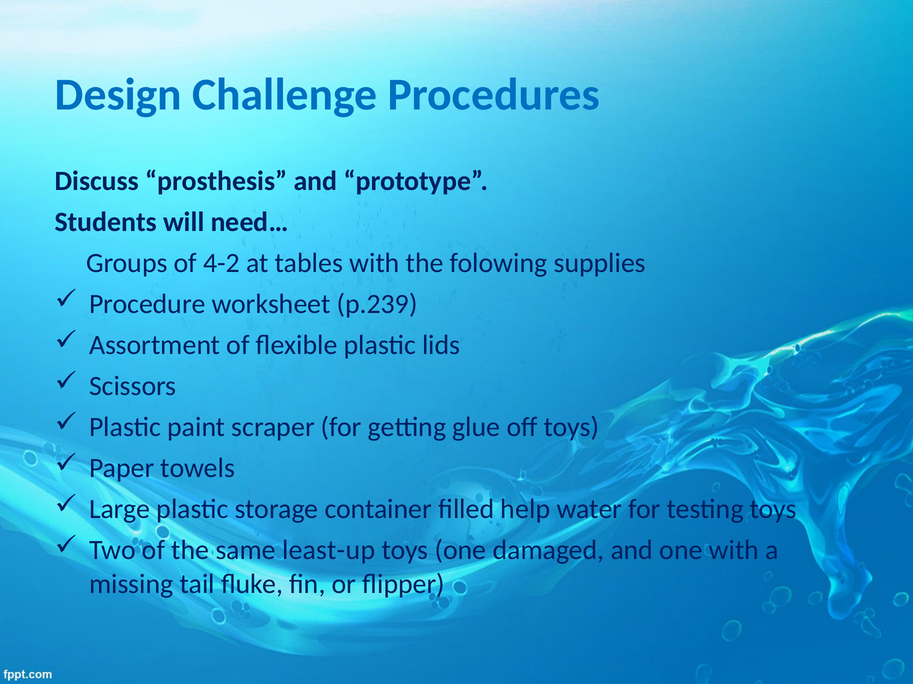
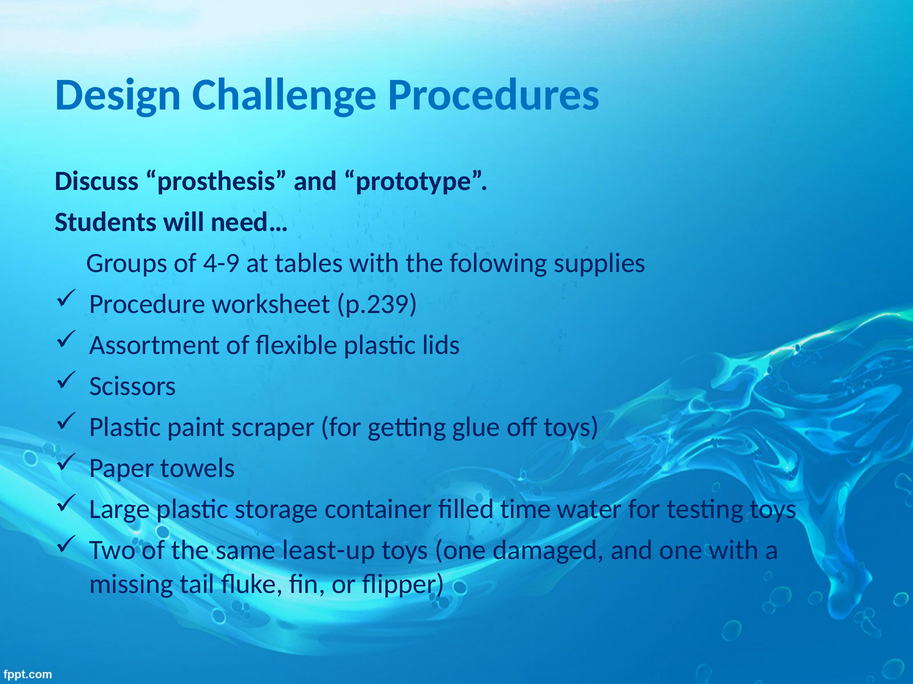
4-2: 4-2 -> 4-9
help: help -> time
